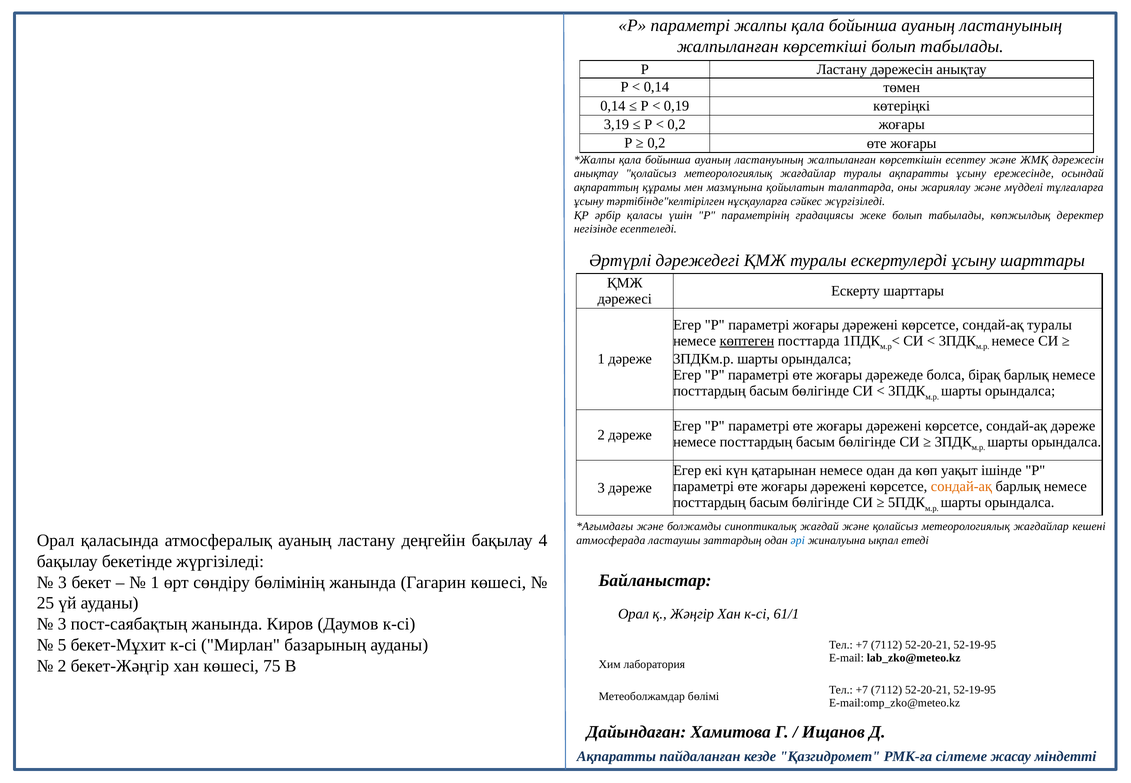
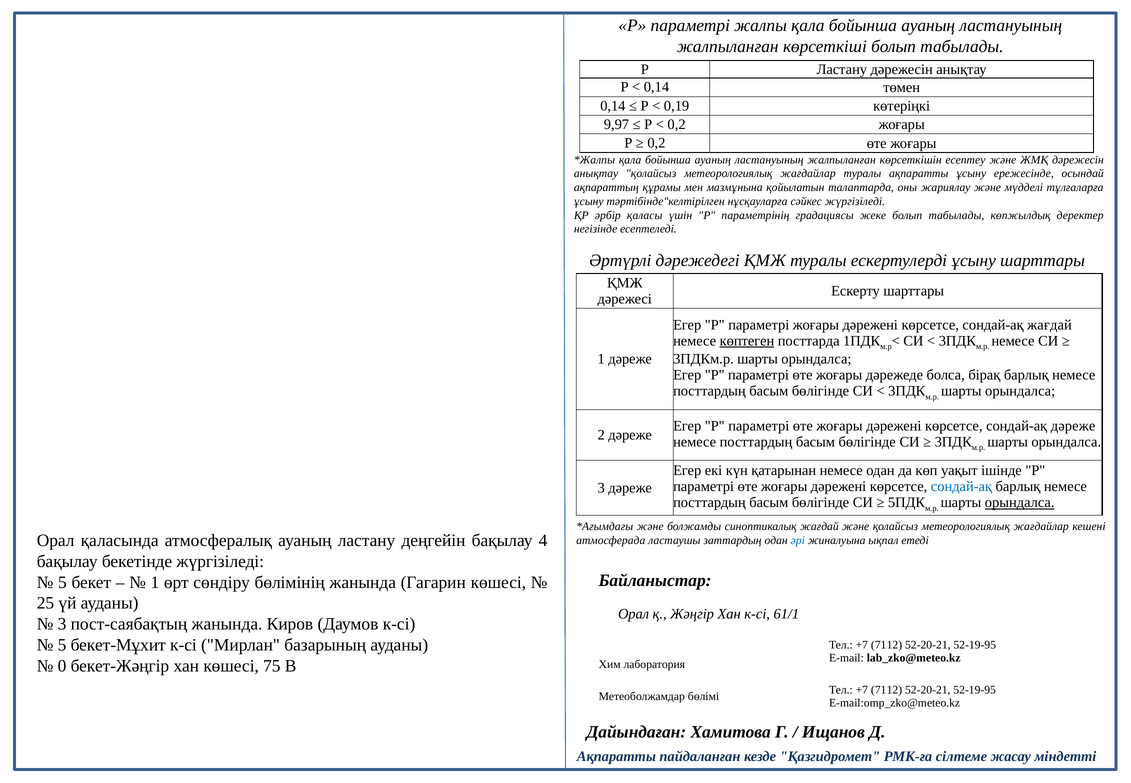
3,19: 3,19 -> 9,97
сондай-ақ туралы: туралы -> жағдай
сондай-ақ at (961, 487) colour: orange -> blue
орындалса at (1020, 503) underline: none -> present
3 at (62, 582): 3 -> 5
2 at (62, 666): 2 -> 0
